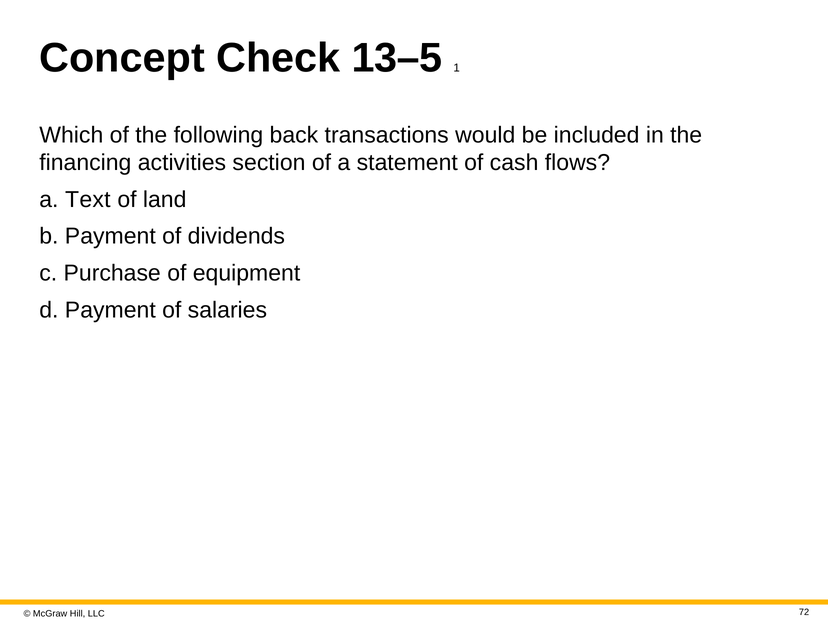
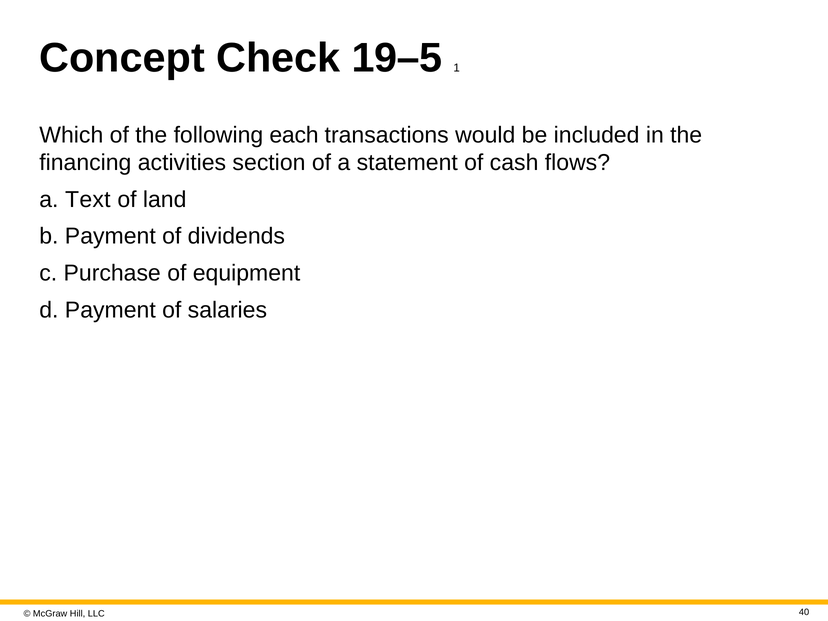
13–5: 13–5 -> 19–5
back: back -> each
72: 72 -> 40
